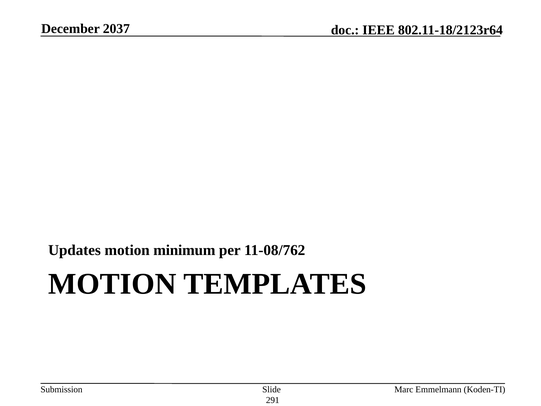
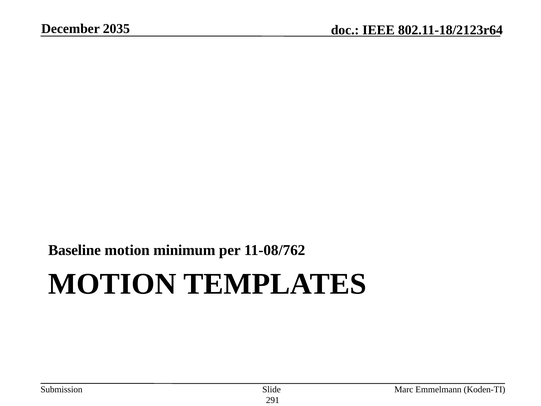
2037: 2037 -> 2035
Updates: Updates -> Baseline
